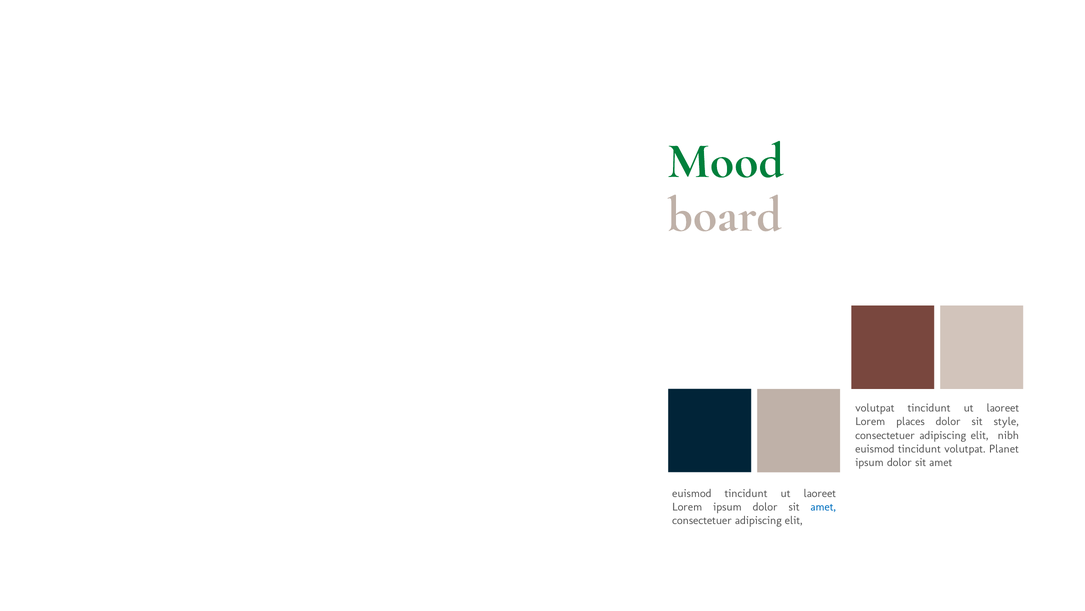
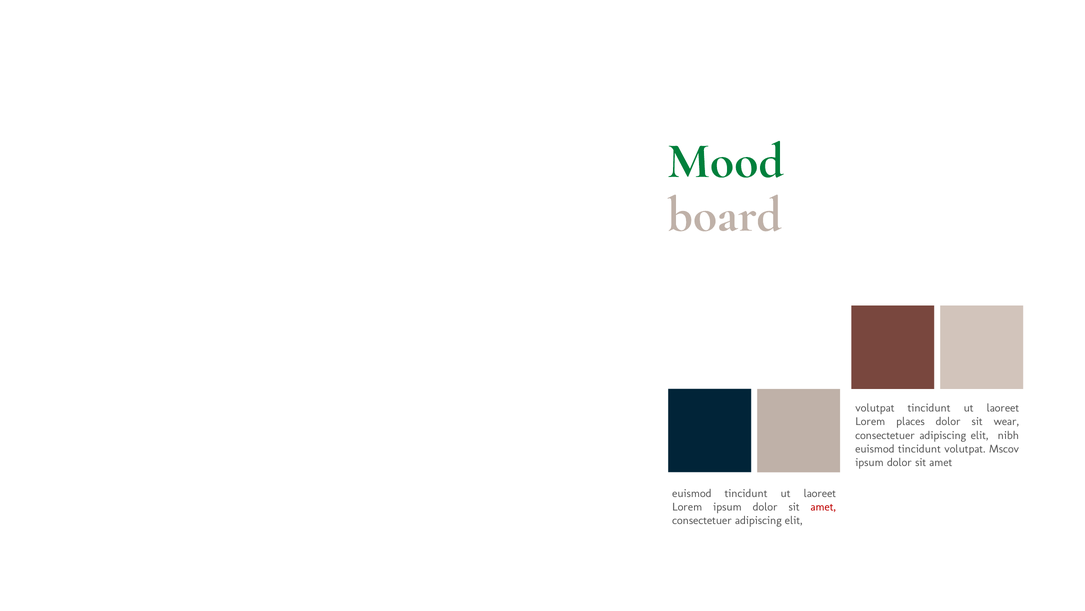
style: style -> wear
Planet: Planet -> Mscov
amet at (823, 506) colour: blue -> red
